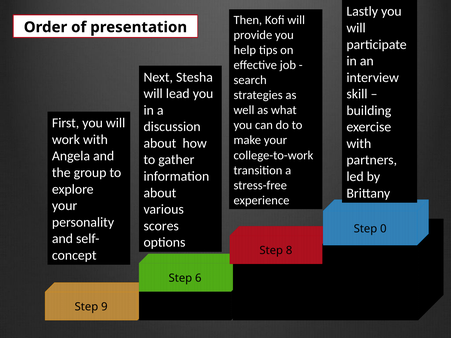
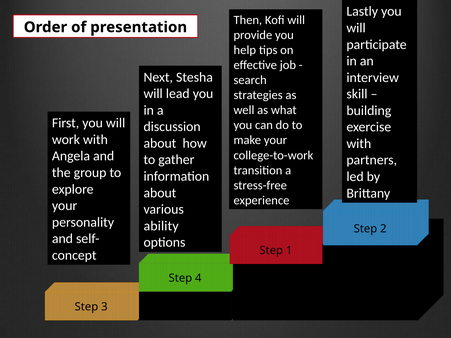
scores: scores -> ability
0: 0 -> 2
8: 8 -> 1
6: 6 -> 4
9: 9 -> 3
